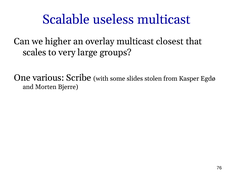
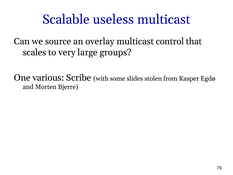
higher: higher -> source
closest: closest -> control
